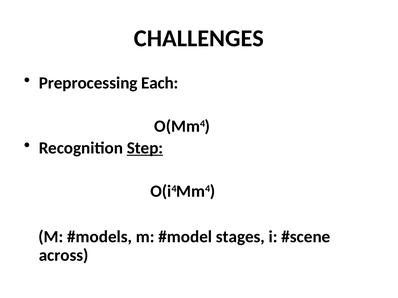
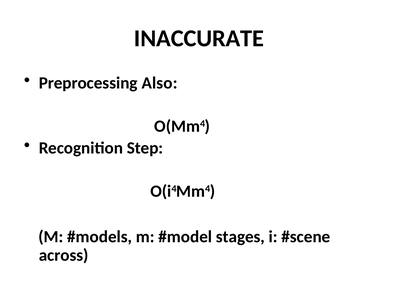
CHALLENGES: CHALLENGES -> INACCURATE
Each: Each -> Also
Step underline: present -> none
